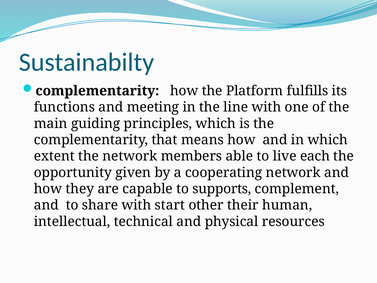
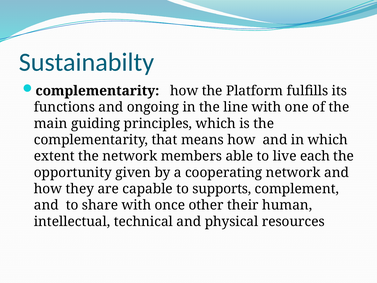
meeting: meeting -> ongoing
start: start -> once
